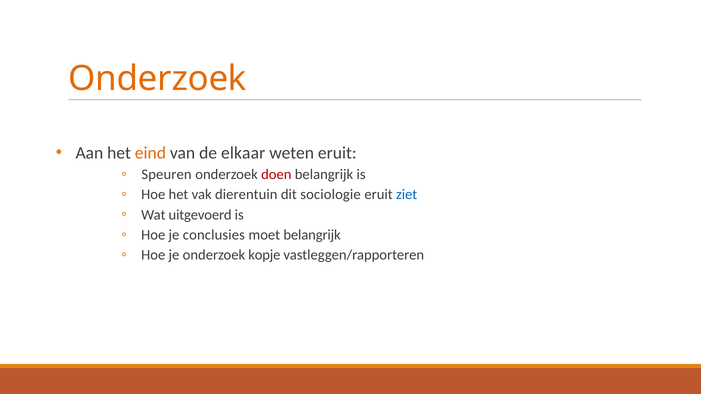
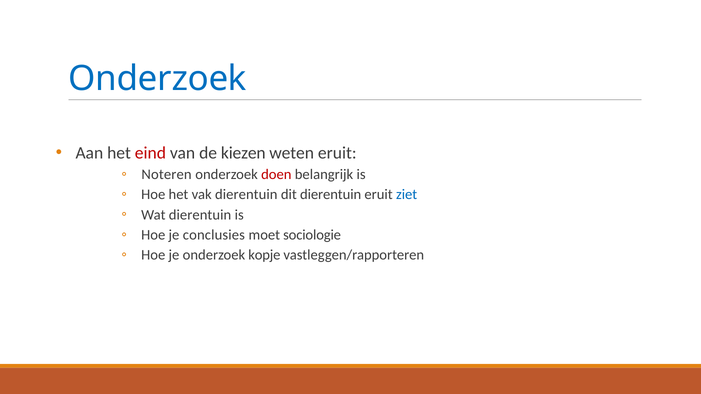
Onderzoek at (158, 79) colour: orange -> blue
eind colour: orange -> red
elkaar: elkaar -> kiezen
Speuren: Speuren -> Noteren
dit sociologie: sociologie -> dierentuin
Wat uitgevoerd: uitgevoerd -> dierentuin
moet belangrijk: belangrijk -> sociologie
